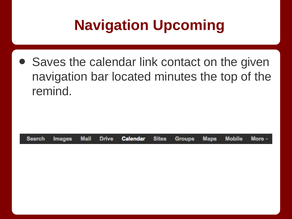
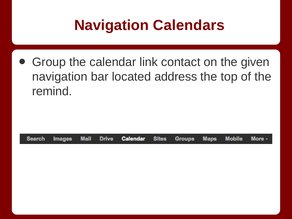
Upcoming: Upcoming -> Calendars
Saves: Saves -> Group
minutes: minutes -> address
